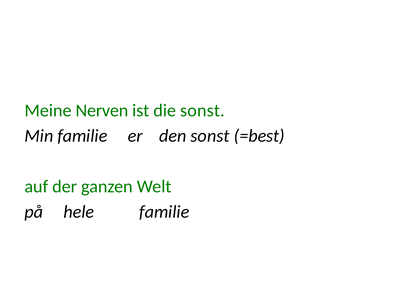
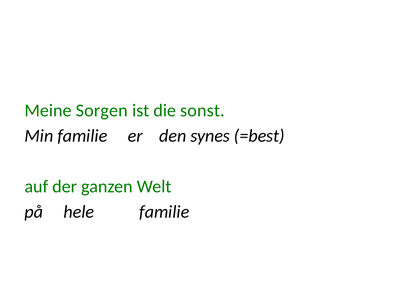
Nerven: Nerven -> Sorgen
den sonst: sonst -> synes
